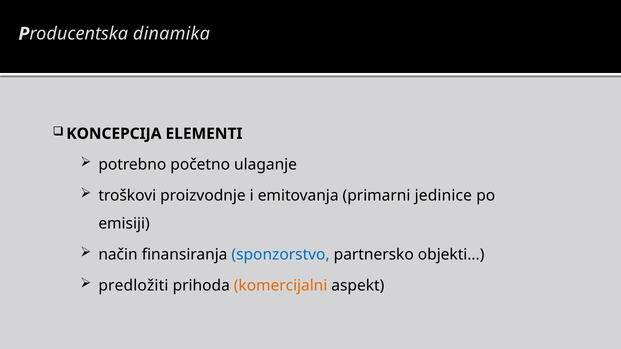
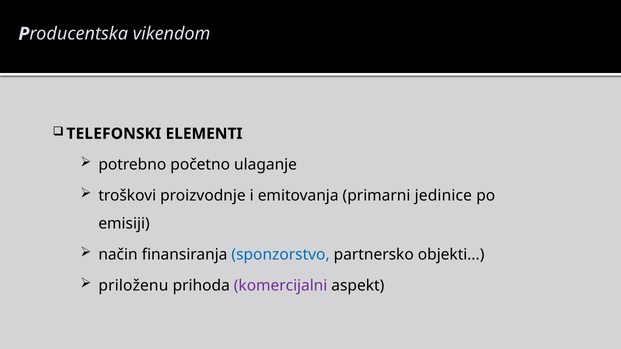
dinamika: dinamika -> vikendom
KONCEPCIJA: KONCEPCIJA -> TELEFONSKI
predložiti: predložiti -> priloženu
komercijalni colour: orange -> purple
